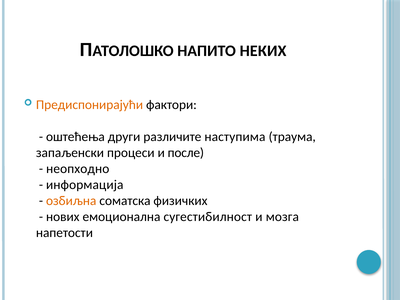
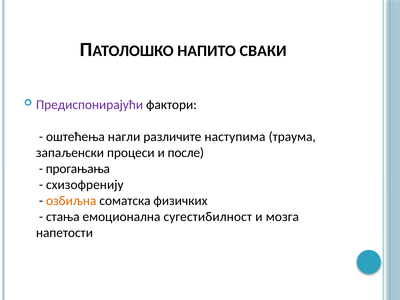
НЕКИХ: НЕКИХ -> СВАКИ
Предиспонирајући colour: orange -> purple
други: други -> нагли
неопходно: неопходно -> прогањања
информација: информација -> схизофренију
нових: нових -> стања
